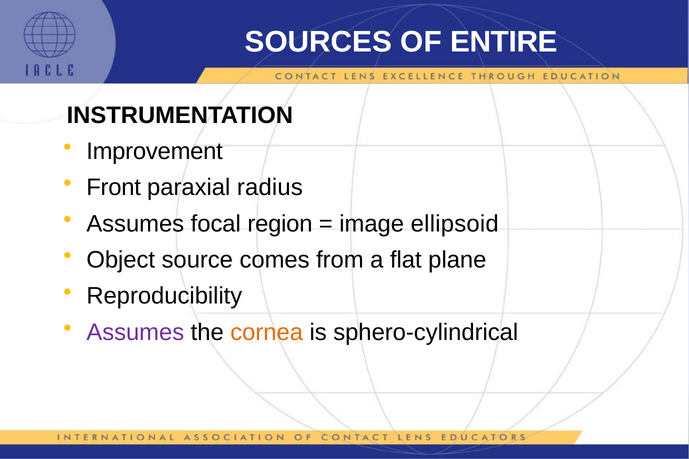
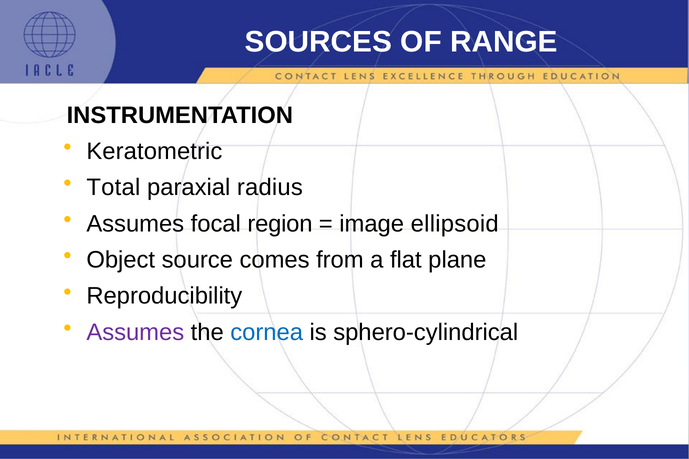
ENTIRE: ENTIRE -> RANGE
Improvement: Improvement -> Keratometric
Front: Front -> Total
cornea colour: orange -> blue
